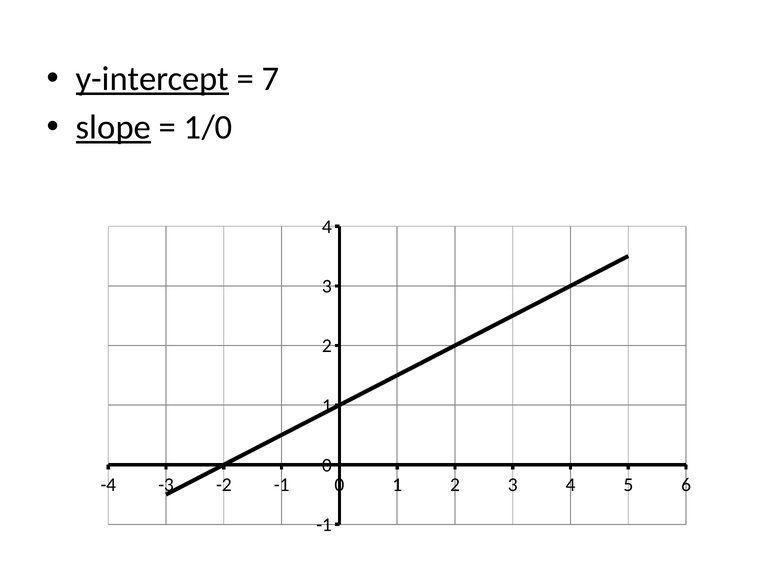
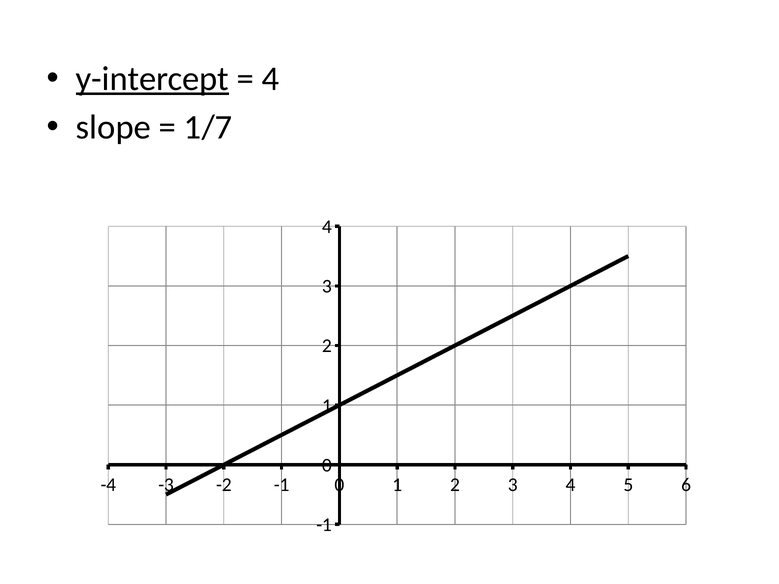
7 at (270, 79): 7 -> 4
slope underline: present -> none
1/0: 1/0 -> 1/7
